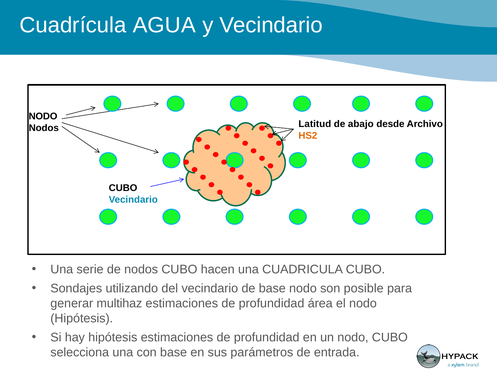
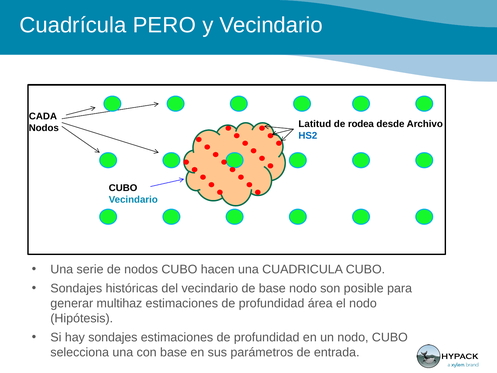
AGUA: AGUA -> PERO
NODO at (43, 116): NODO -> CADA
abajo: abajo -> rodea
HS2 colour: orange -> blue
utilizando: utilizando -> históricas
hay hipótesis: hipótesis -> sondajes
